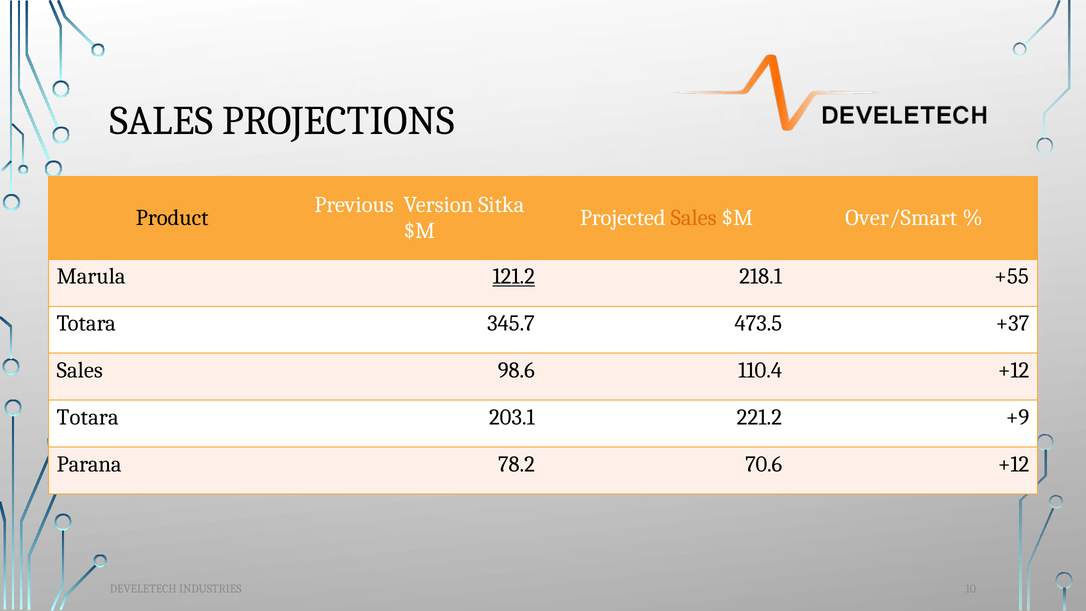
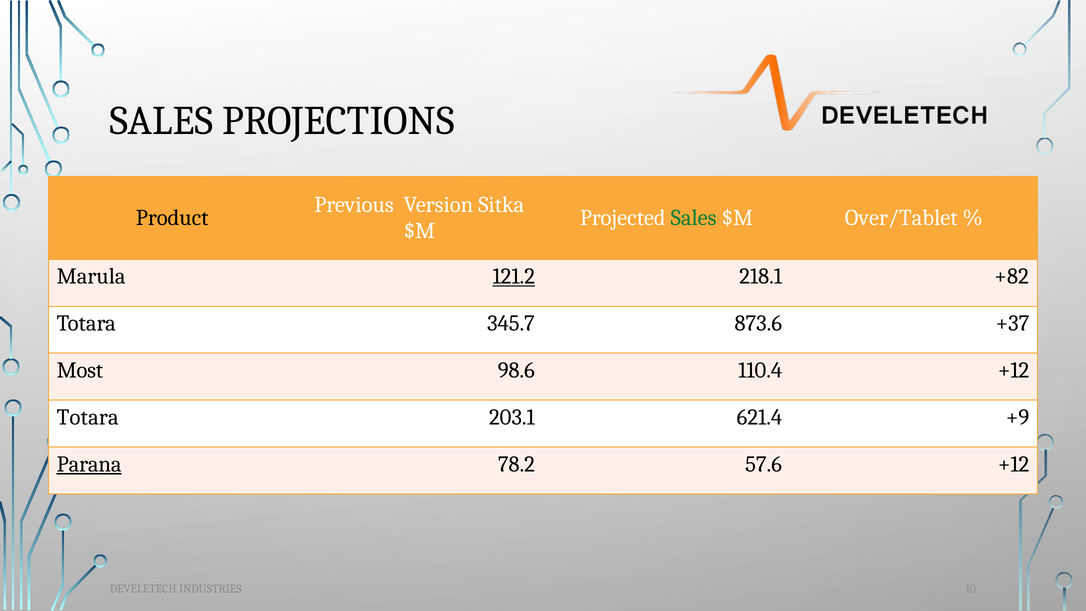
Sales at (694, 218) colour: orange -> green
Over/Smart: Over/Smart -> Over/Tablet
+55: +55 -> +82
473.5: 473.5 -> 873.6
Sales at (80, 370): Sales -> Most
221.2: 221.2 -> 621.4
Parana underline: none -> present
70.6: 70.6 -> 57.6
